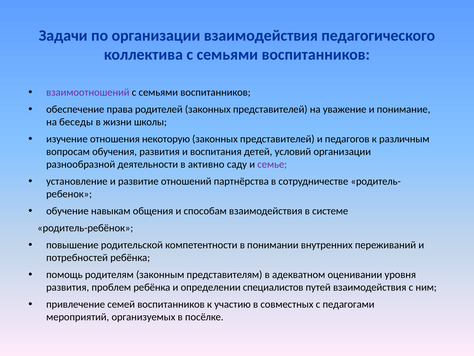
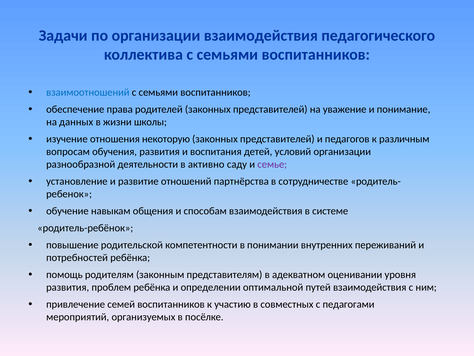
взаимоотношений colour: purple -> blue
беседы: беседы -> данных
специалистов: специалистов -> оптимальной
